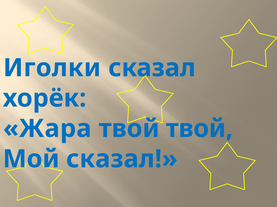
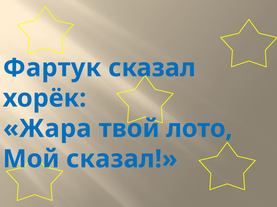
Иголки: Иголки -> Фартук
твой твой: твой -> лото
